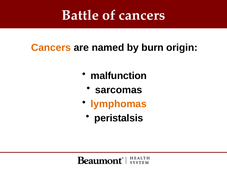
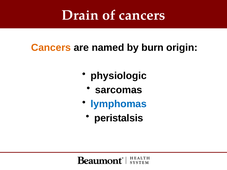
Battle: Battle -> Drain
malfunction: malfunction -> physiologic
lymphomas colour: orange -> blue
